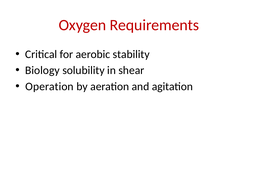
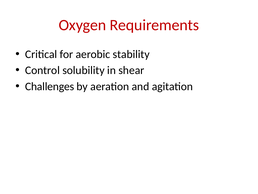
Biology: Biology -> Control
Operation: Operation -> Challenges
